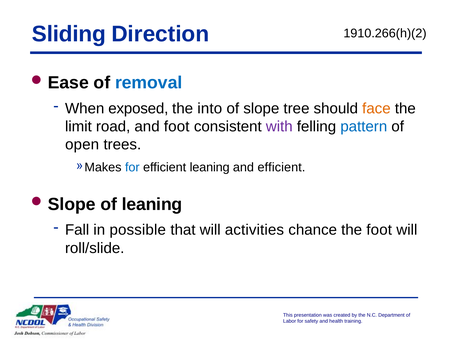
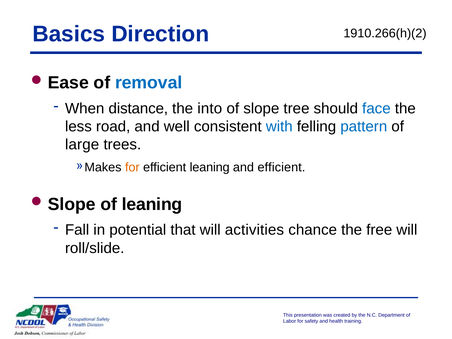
Sliding: Sliding -> Basics
exposed: exposed -> distance
face colour: orange -> blue
limit: limit -> less
and foot: foot -> well
with colour: purple -> blue
open: open -> large
for at (132, 167) colour: blue -> orange
possible: possible -> potential
the foot: foot -> free
